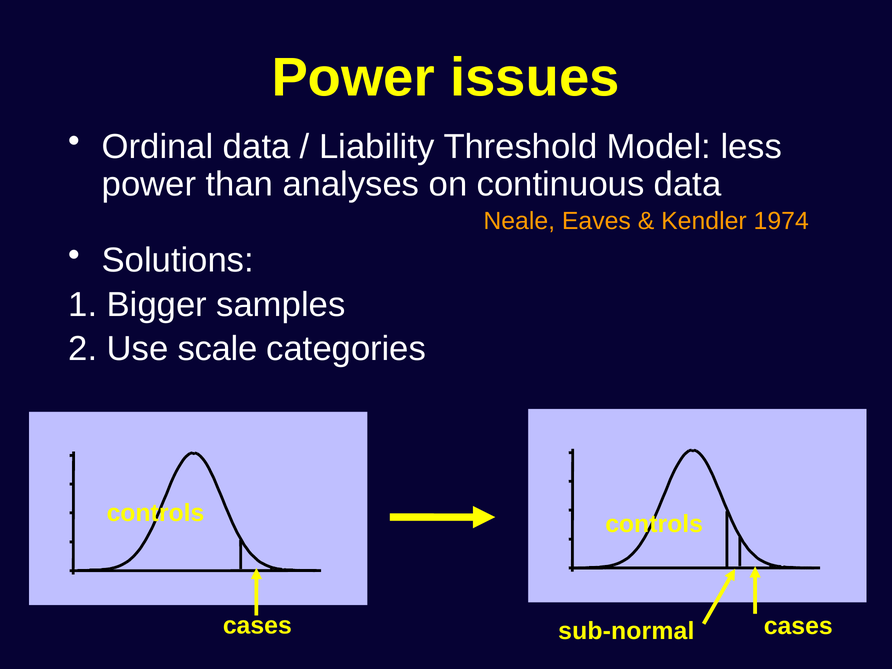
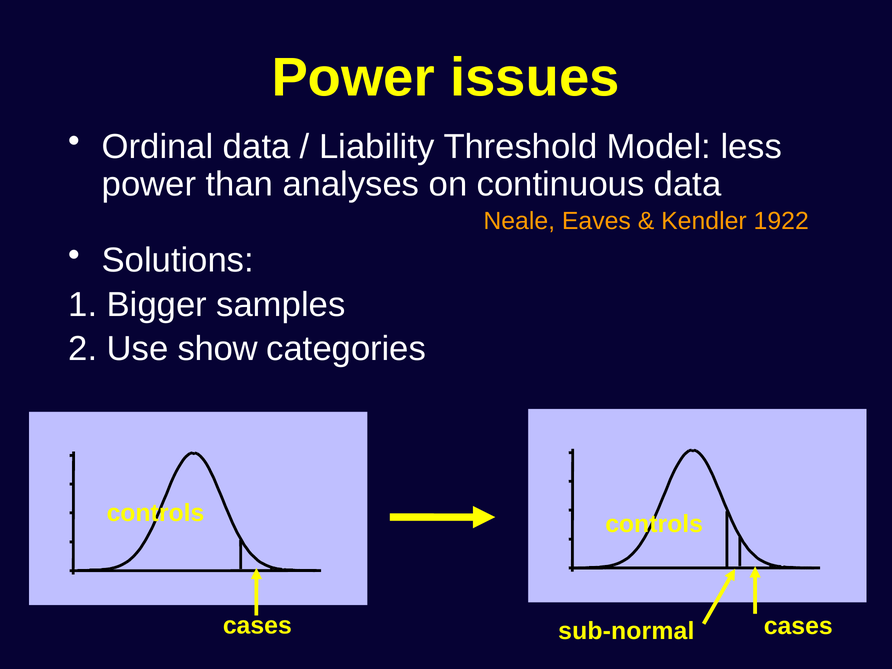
1974: 1974 -> 1922
scale: scale -> show
